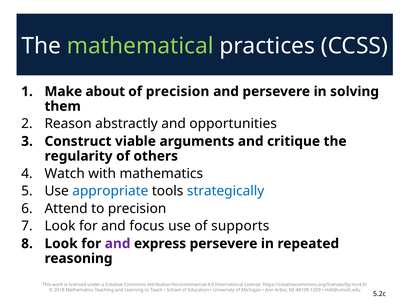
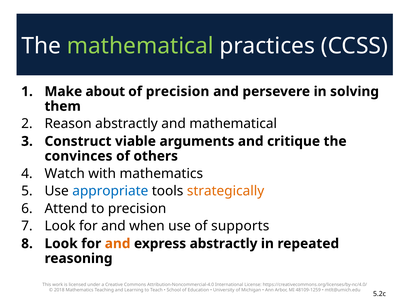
and opportunities: opportunities -> mathematical
regularity: regularity -> convinces
strategically colour: blue -> orange
focus: focus -> when
and at (118, 243) colour: purple -> orange
express persevere: persevere -> abstractly
